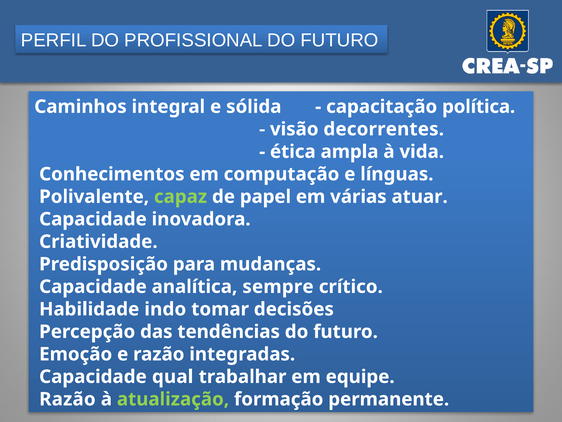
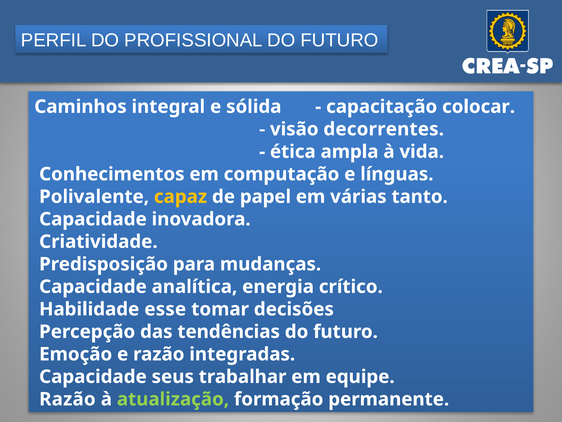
política: política -> colocar
capaz colour: light green -> yellow
atuar: atuar -> tanto
sempre: sempre -> energia
indo: indo -> esse
qual: qual -> seus
